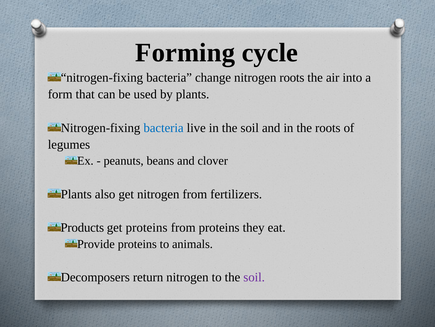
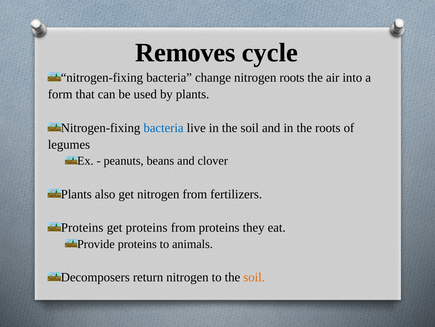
Forming: Forming -> Removes
Products at (82, 227): Products -> Proteins
soil at (254, 277) colour: purple -> orange
